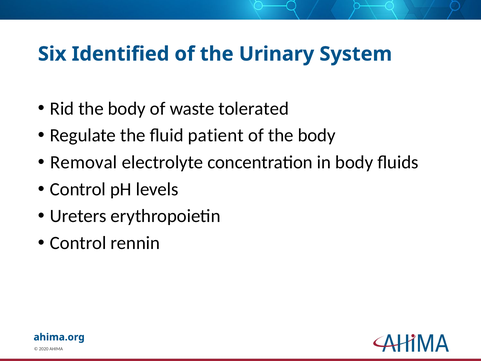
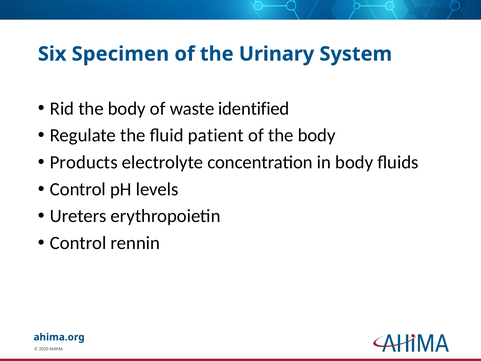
Identified: Identified -> Specimen
tolerated: tolerated -> identified
Removal: Removal -> Products
